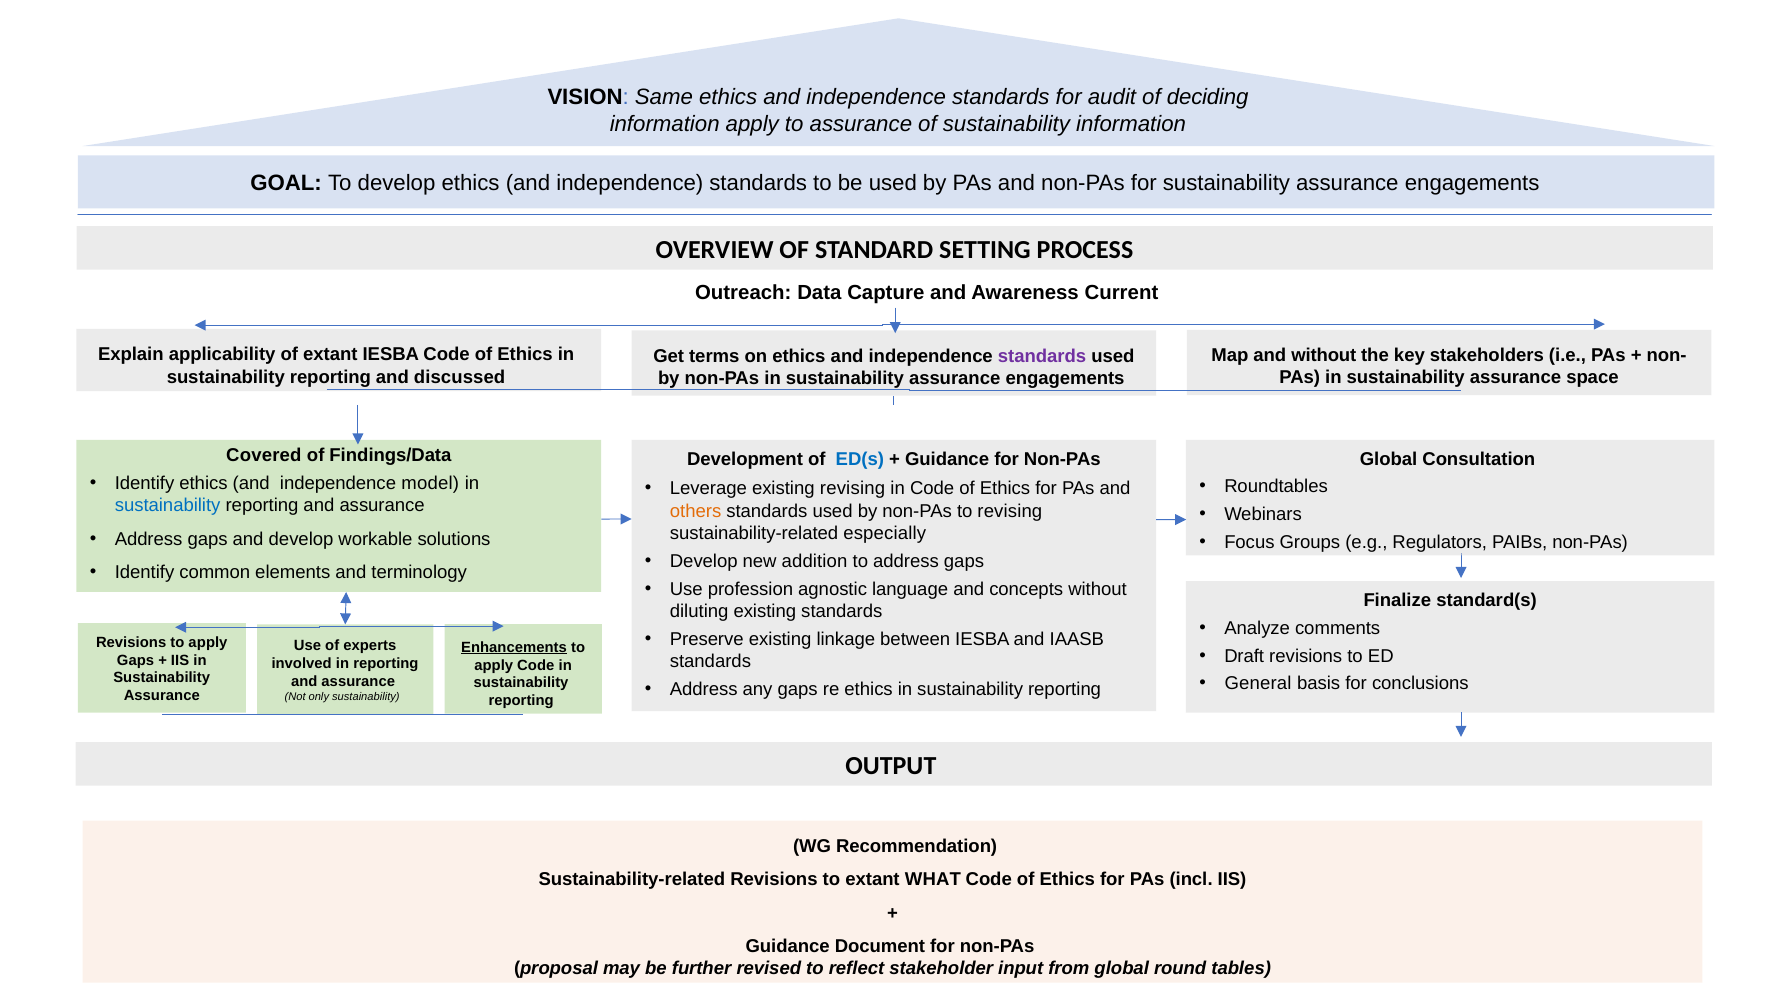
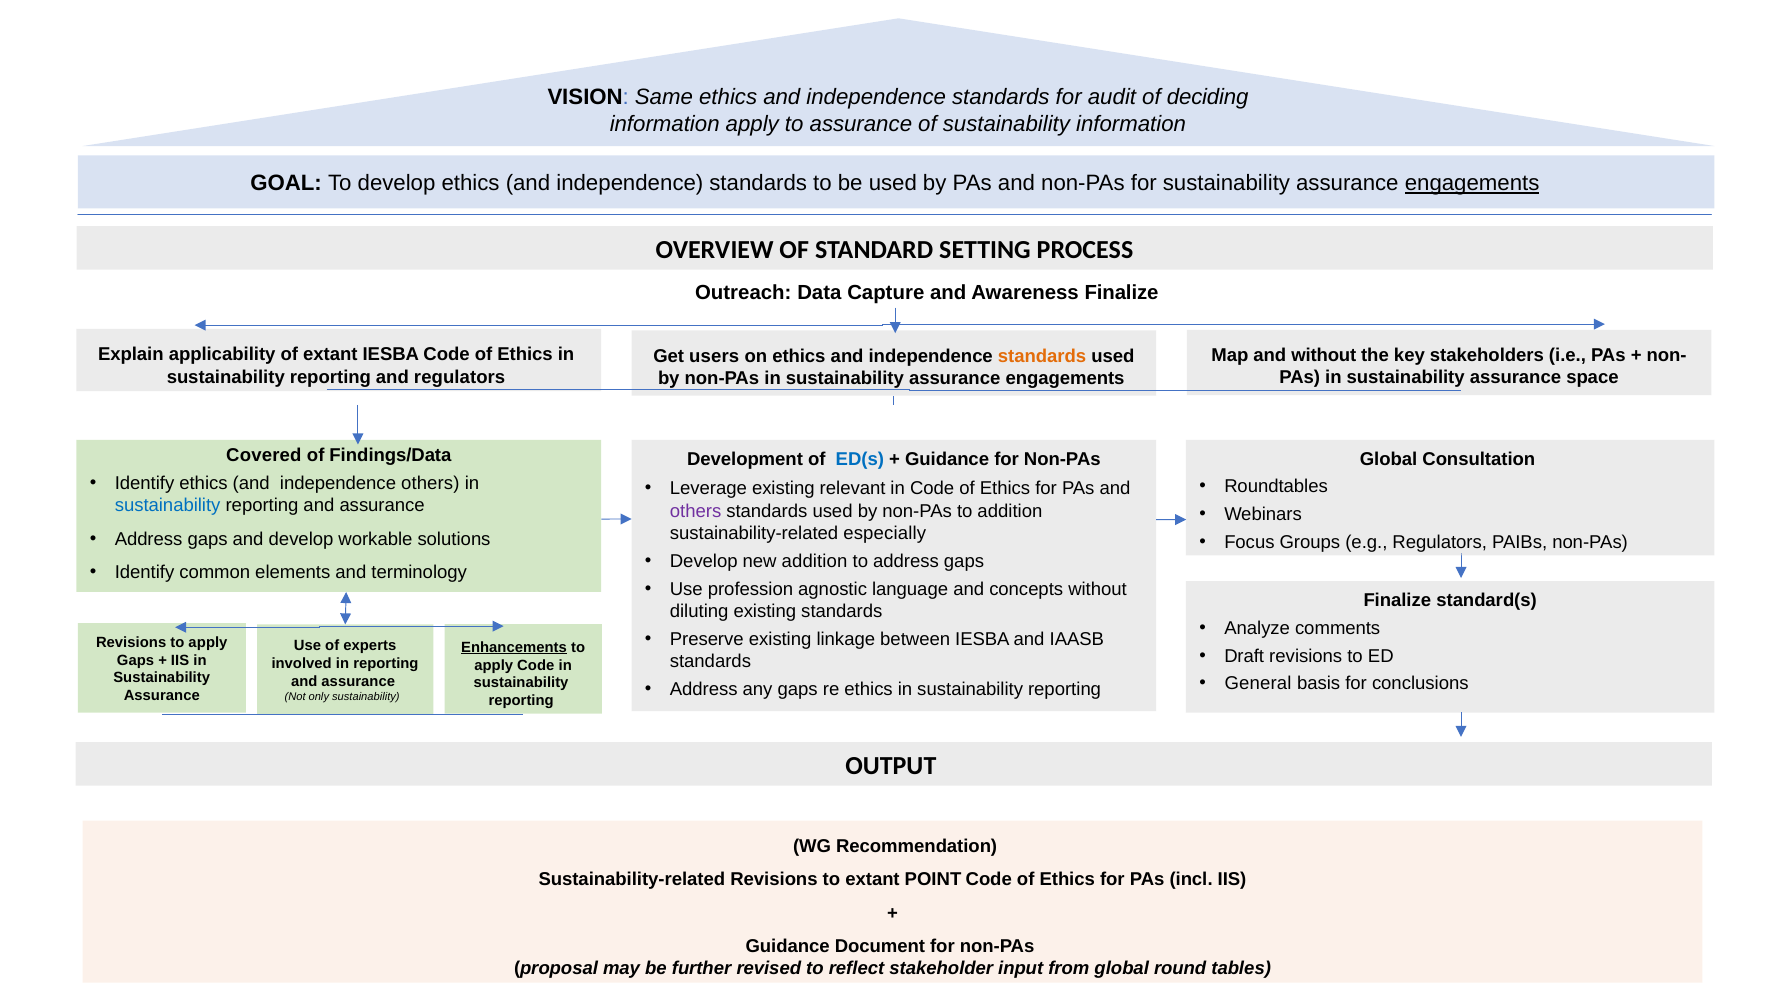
engagements at (1472, 184) underline: none -> present
Awareness Current: Current -> Finalize
terms: terms -> users
standards at (1042, 356) colour: purple -> orange
and discussed: discussed -> regulators
independence model: model -> others
existing revising: revising -> relevant
others at (696, 511) colour: orange -> purple
to revising: revising -> addition
WHAT: WHAT -> POINT
